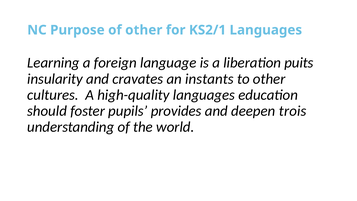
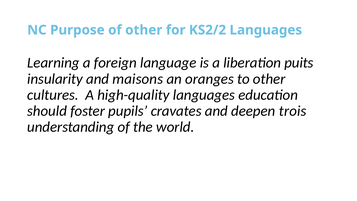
KS2/1: KS2/1 -> KS2/2
cravates: cravates -> maisons
instants: instants -> oranges
provides: provides -> cravates
